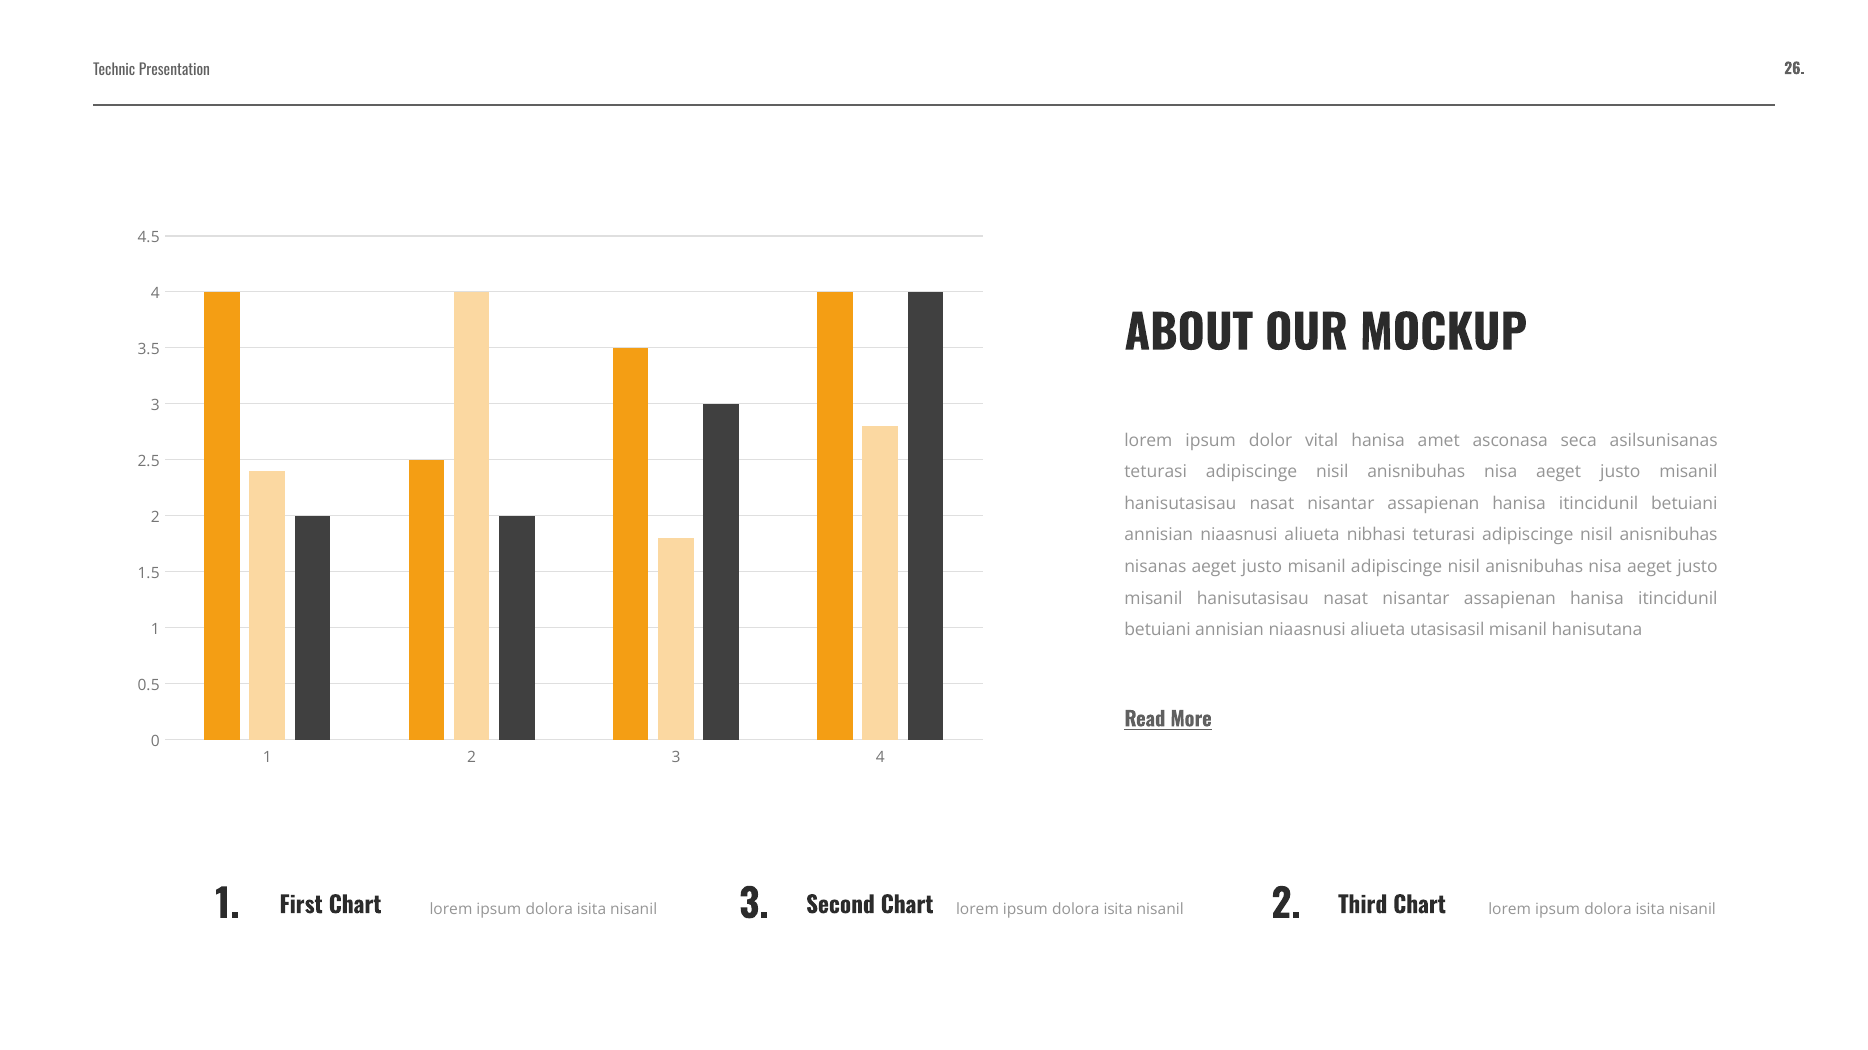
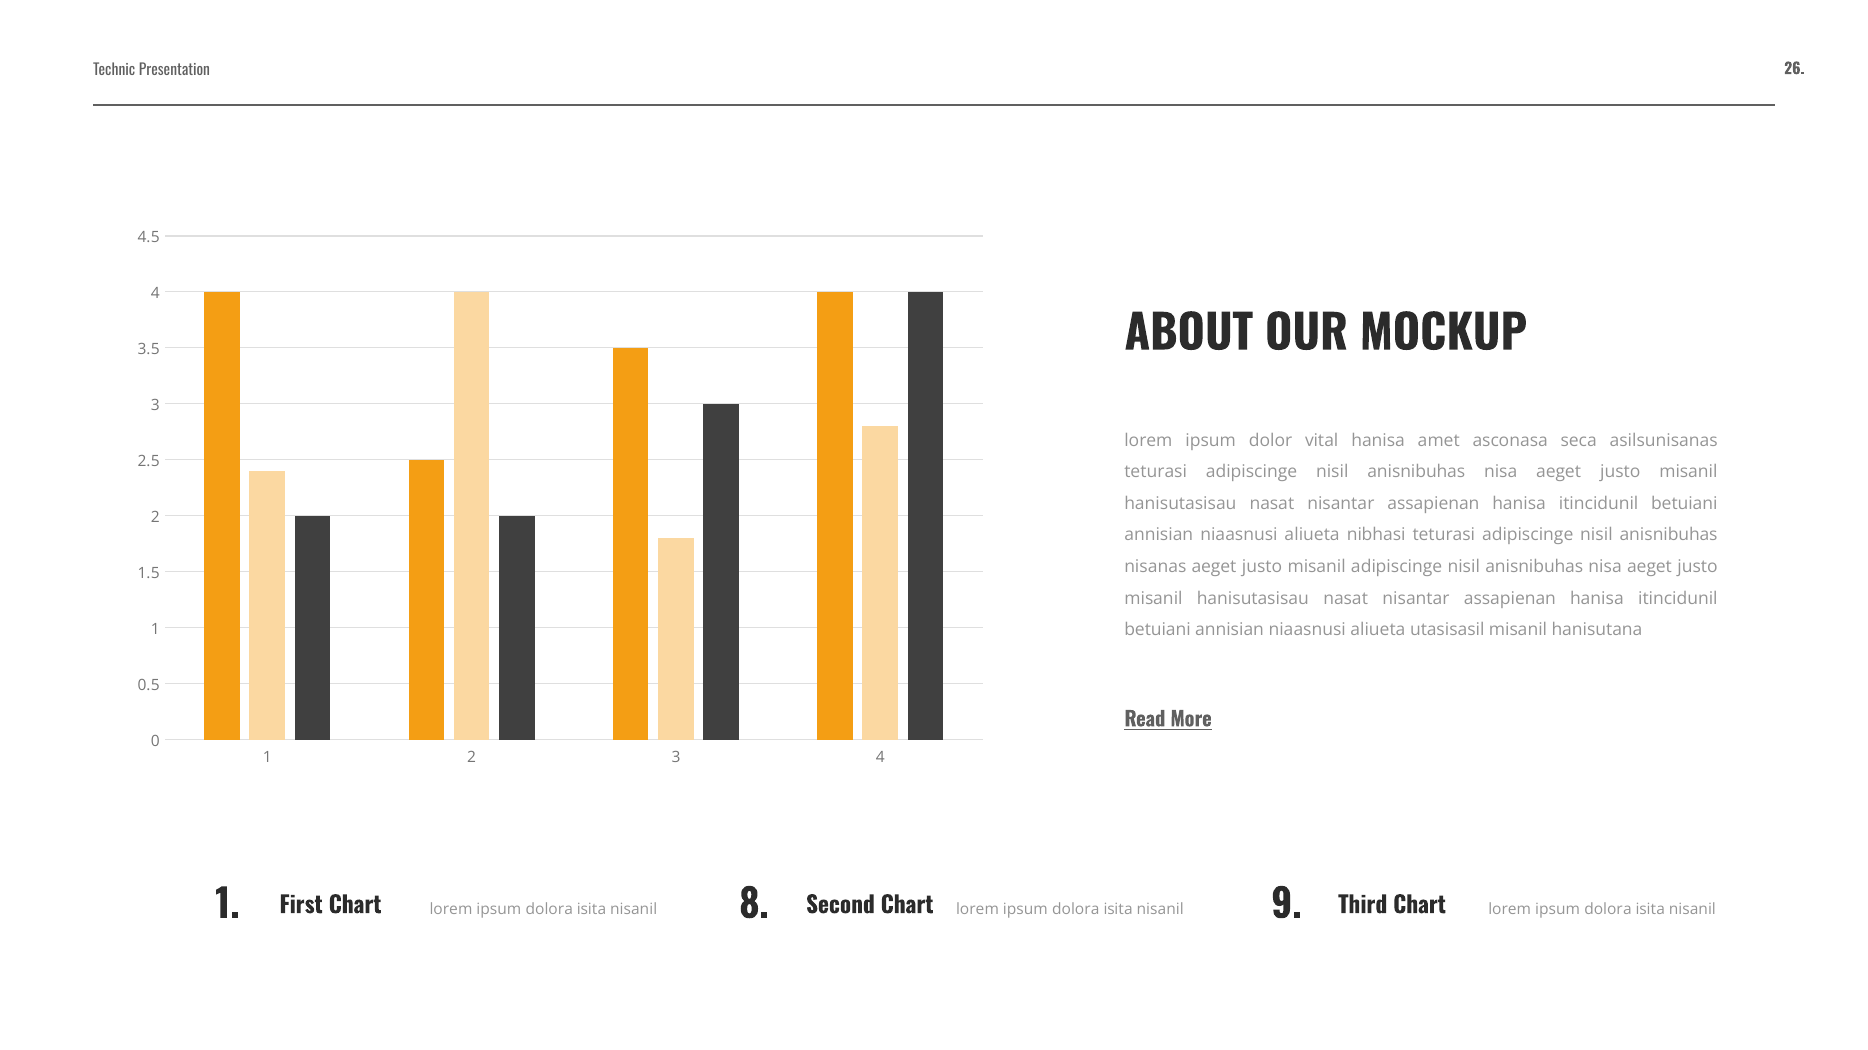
Chart 3: 3 -> 8
Chart 2: 2 -> 9
